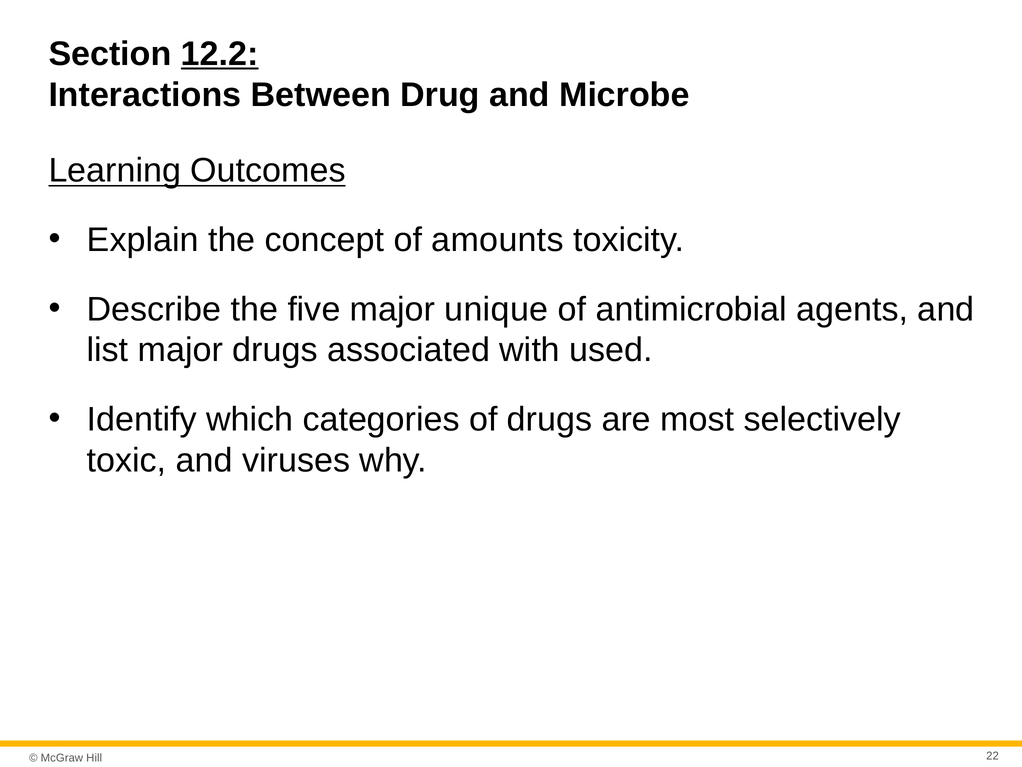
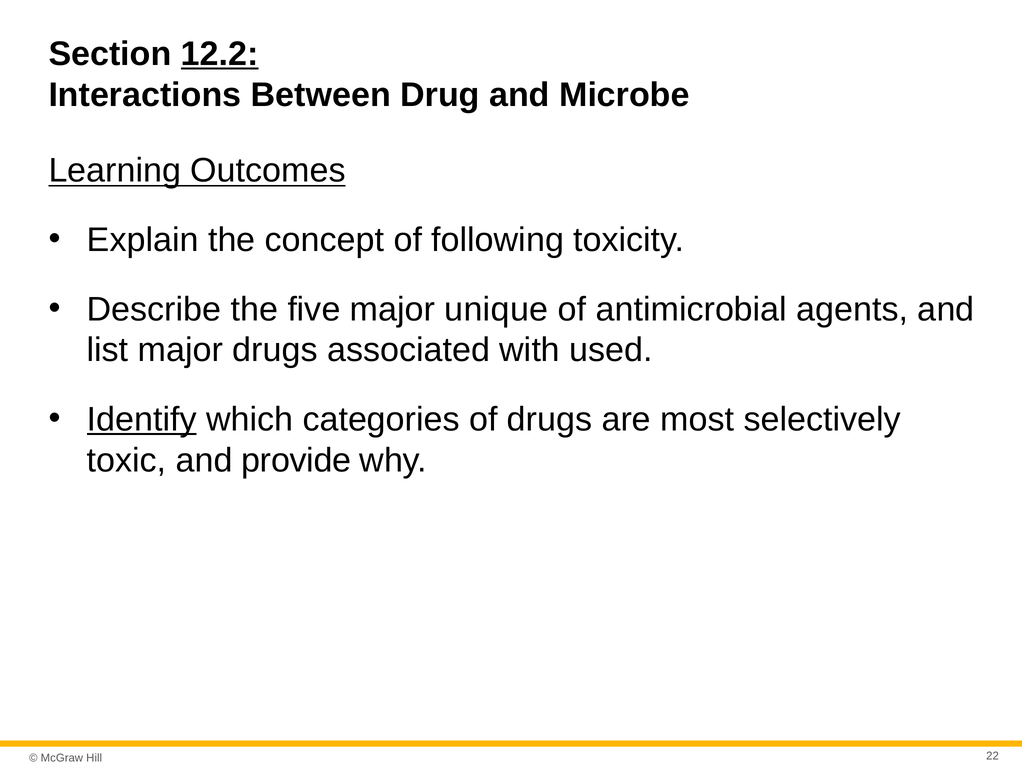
amounts: amounts -> following
Identify underline: none -> present
viruses: viruses -> provide
